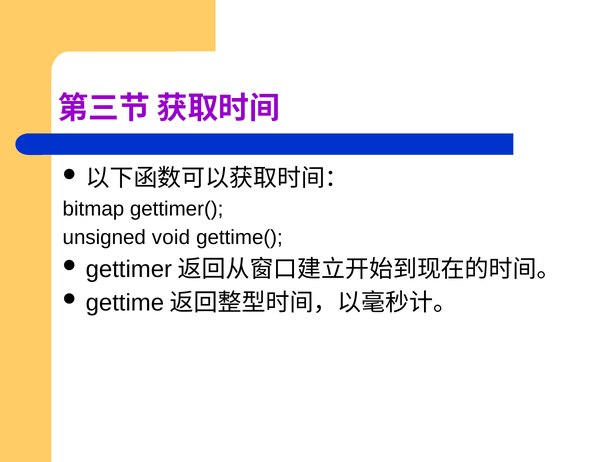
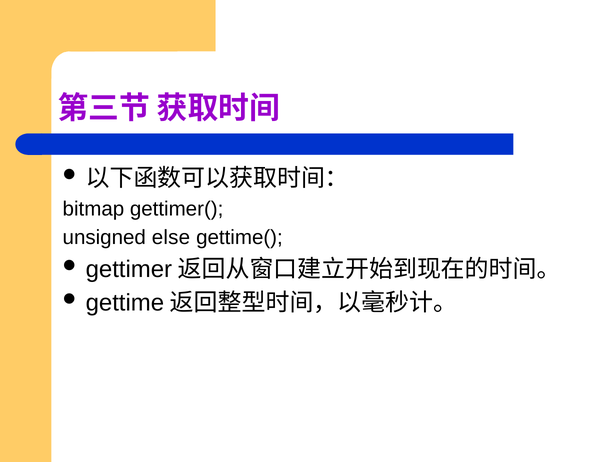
void: void -> else
